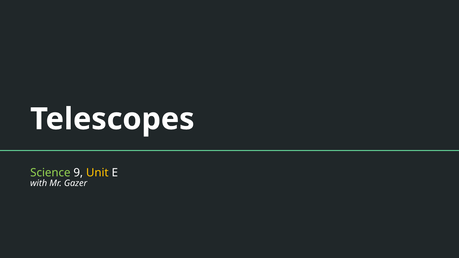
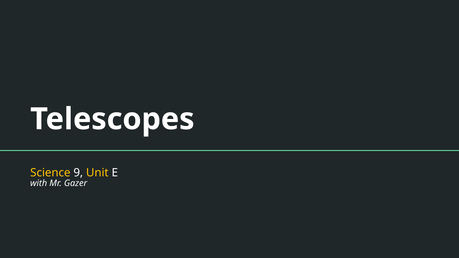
Science colour: light green -> yellow
